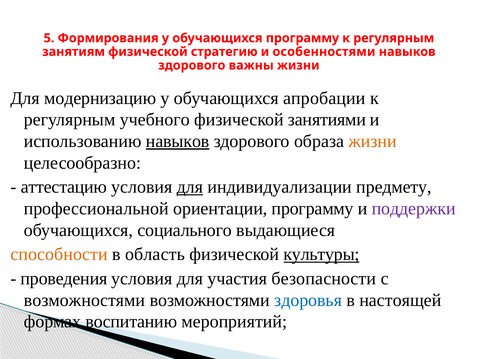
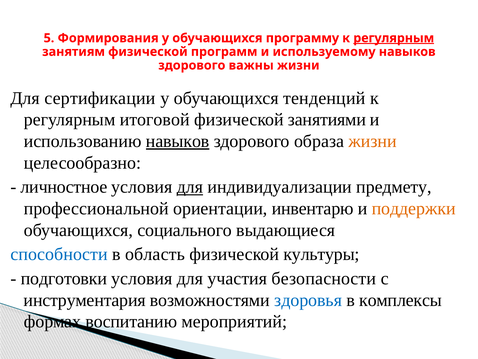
регулярным at (394, 38) underline: none -> present
стратегию: стратегию -> программ
особенностями: особенностями -> используемому
модернизацию: модернизацию -> сертификации
апробации: апробации -> тенденций
учебного: учебного -> итоговой
аттестацию: аттестацию -> личностное
ориентации программу: программу -> инвентарю
поддержки colour: purple -> orange
способности colour: orange -> blue
культуры underline: present -> none
проведения: проведения -> подготовки
возможностями at (85, 300): возможностями -> инструментария
настоящей: настоящей -> комплексы
